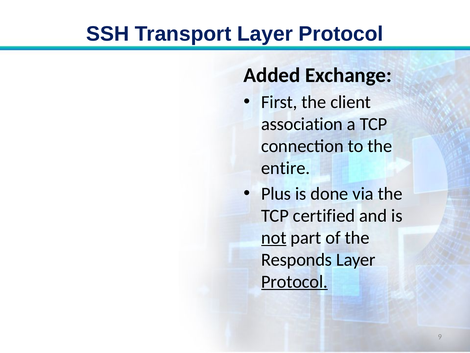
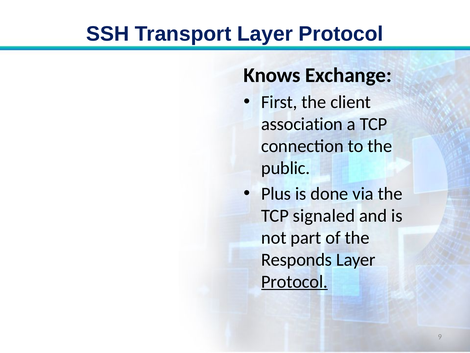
Added: Added -> Knows
entire: entire -> public
certified: certified -> signaled
not underline: present -> none
